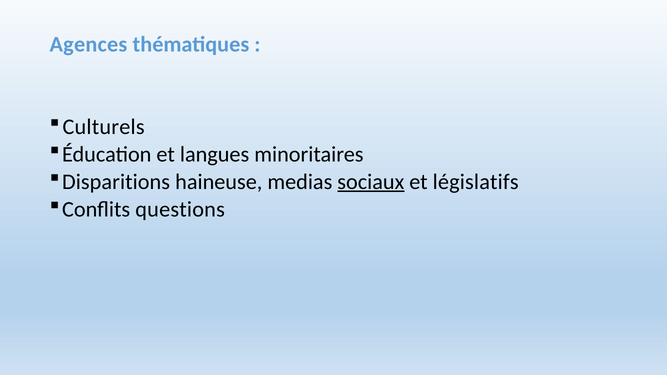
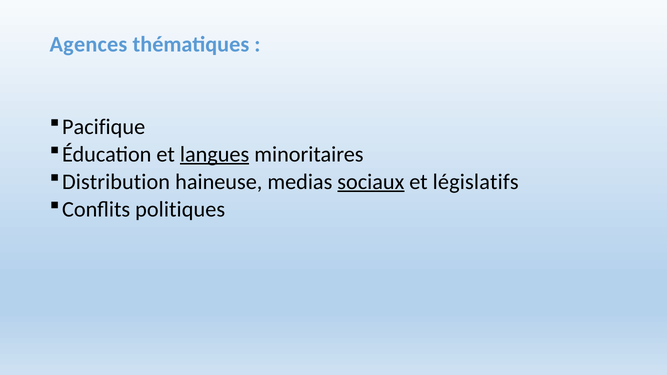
Culturels: Culturels -> Pacifique
langues underline: none -> present
Disparitions: Disparitions -> Distribution
questions: questions -> politiques
